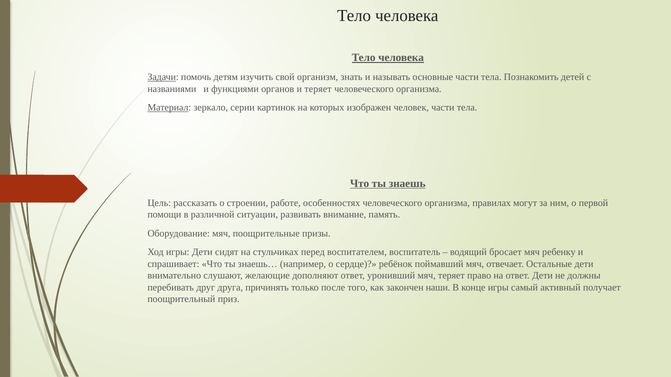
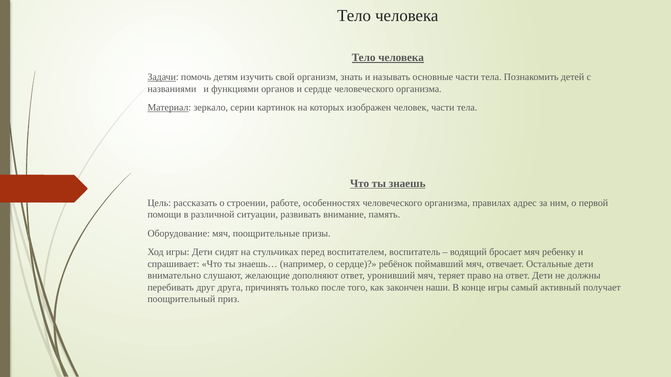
и теряет: теряет -> сердце
могут: могут -> адрес
